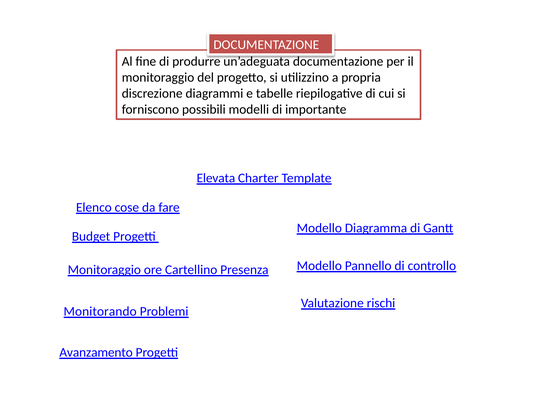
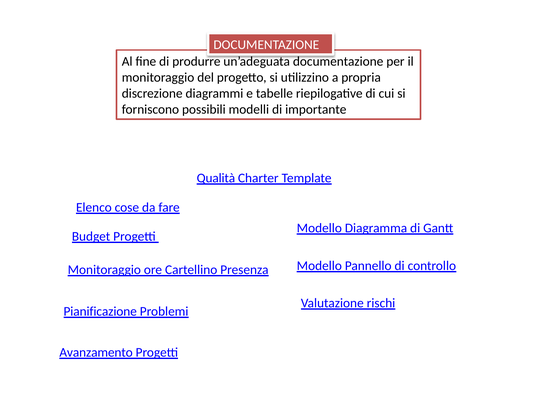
Elevata: Elevata -> Qualità
Monitorando: Monitorando -> Pianificazione
